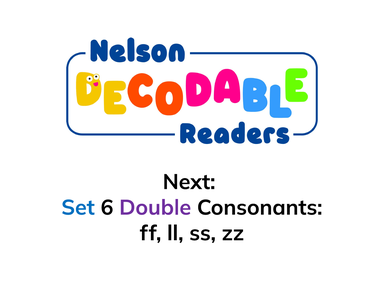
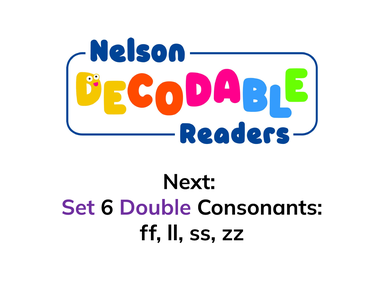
Set colour: blue -> purple
